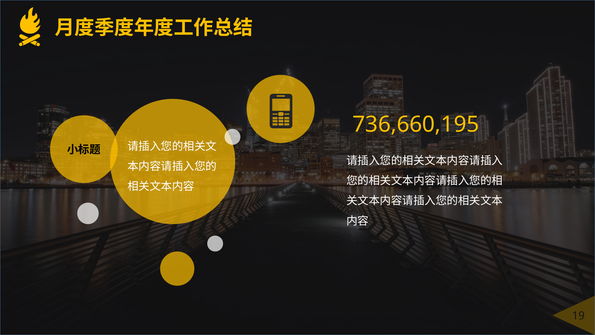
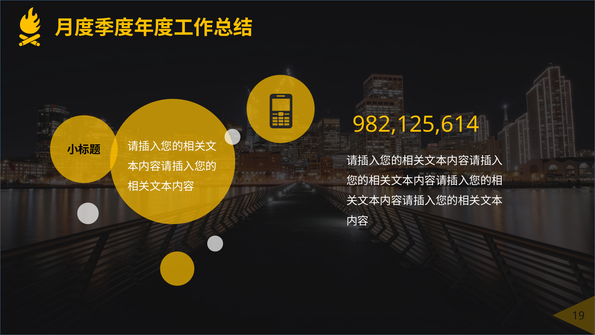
736,660,195: 736,660,195 -> 982,125,614
